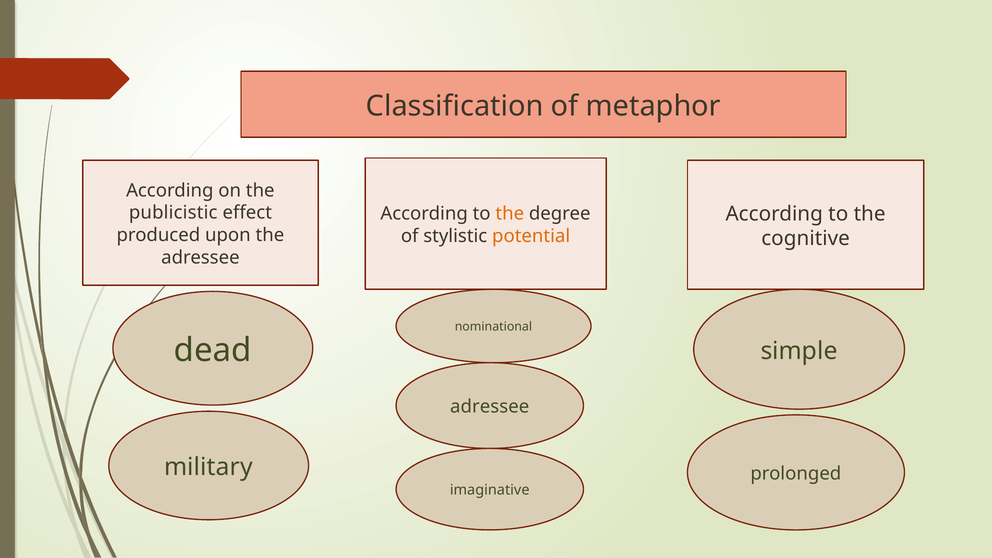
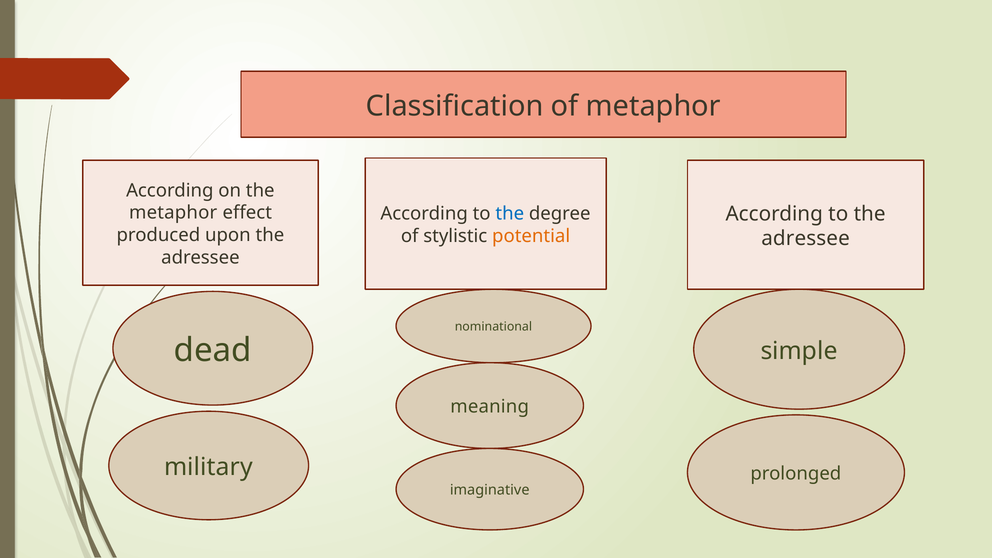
publicistic at (173, 213): publicistic -> metaphor
the at (510, 214) colour: orange -> blue
cognitive at (806, 239): cognitive -> adressee
adressee at (490, 407): adressee -> meaning
